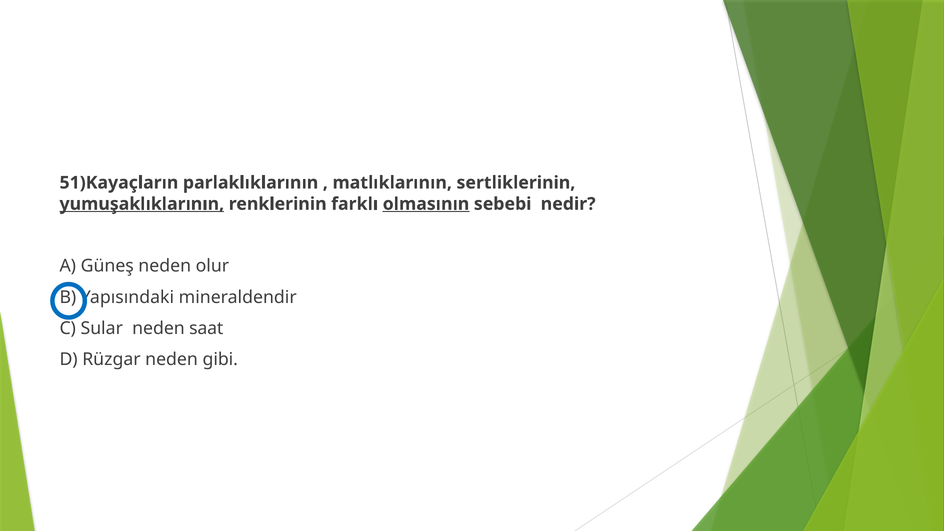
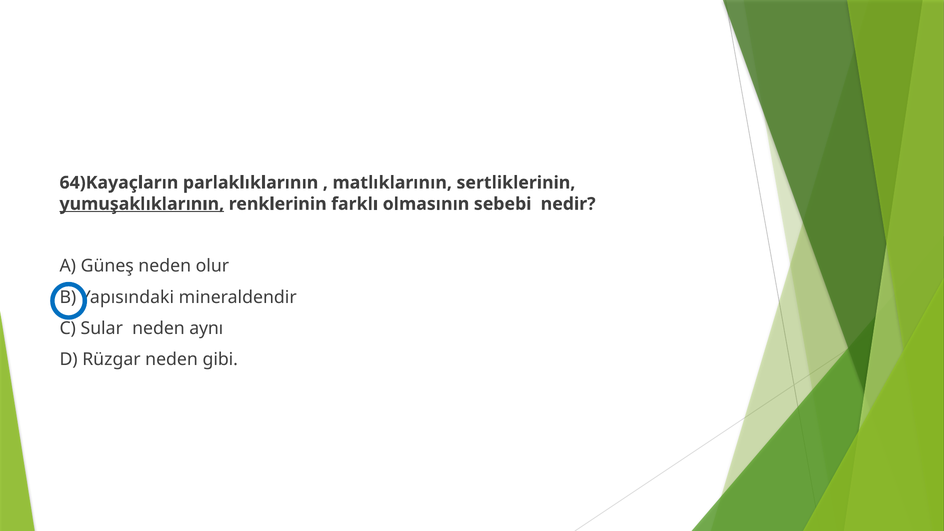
51)Kayaçların: 51)Kayaçların -> 64)Kayaçların
olmasının underline: present -> none
saat: saat -> aynı
